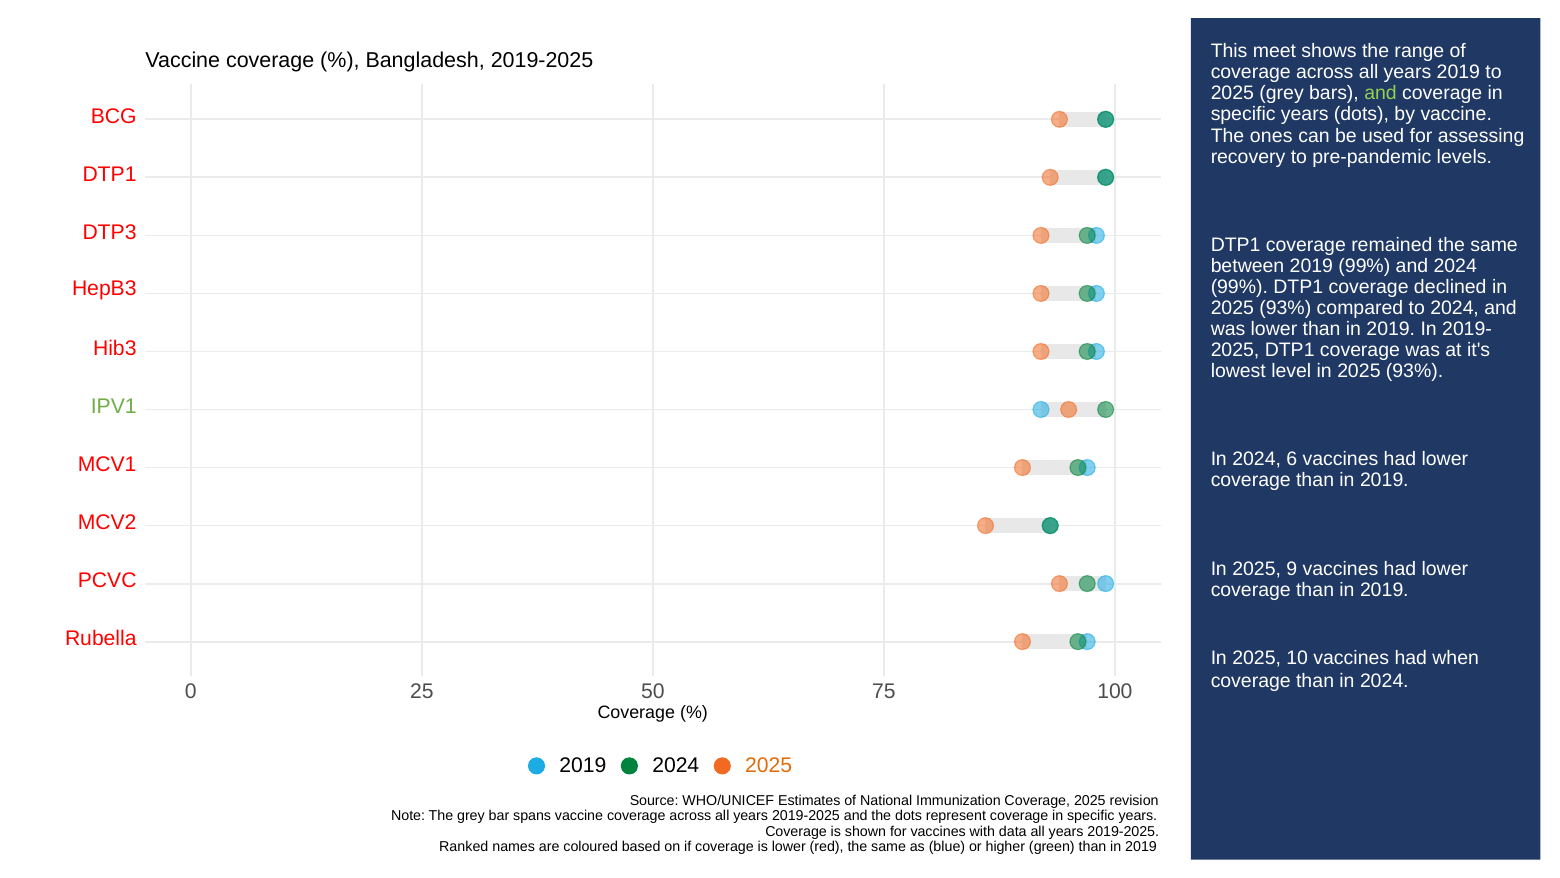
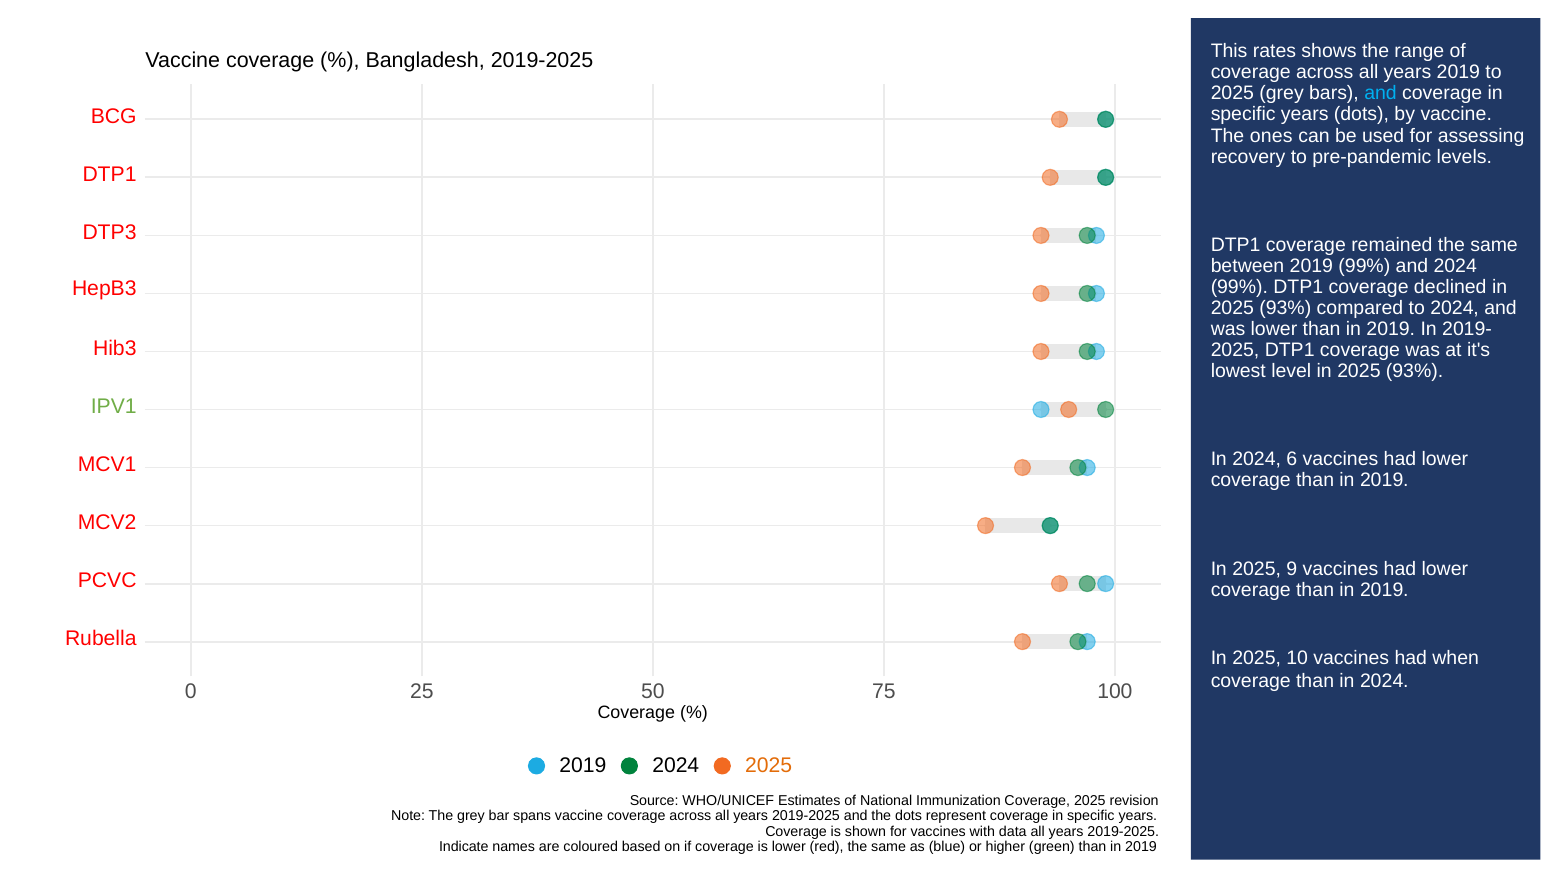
meet: meet -> rates
and at (1381, 93) colour: light green -> light blue
Ranked: Ranked -> Indicate
